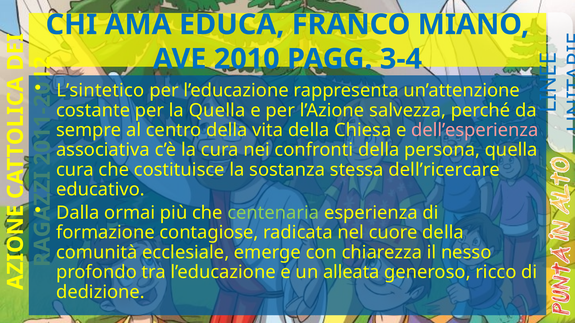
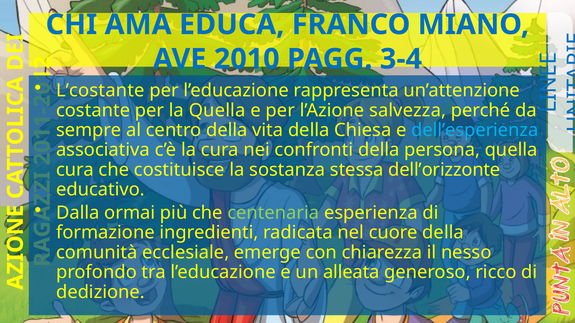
L’sintetico: L’sintetico -> L’costante
dell’esperienza colour: pink -> light blue
dell’ricercare: dell’ricercare -> dell’orizzonte
contagiose: contagiose -> ingredienti
